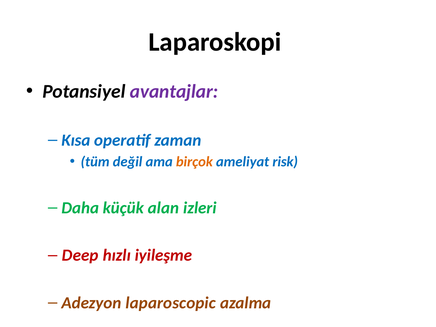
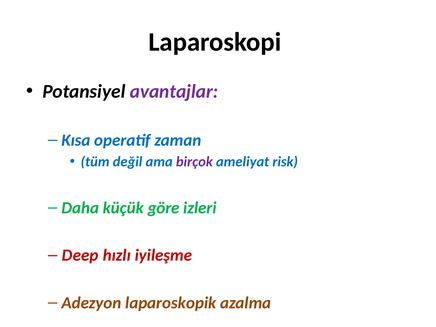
birçok colour: orange -> purple
alan: alan -> göre
laparoscopic: laparoscopic -> laparoskopik
